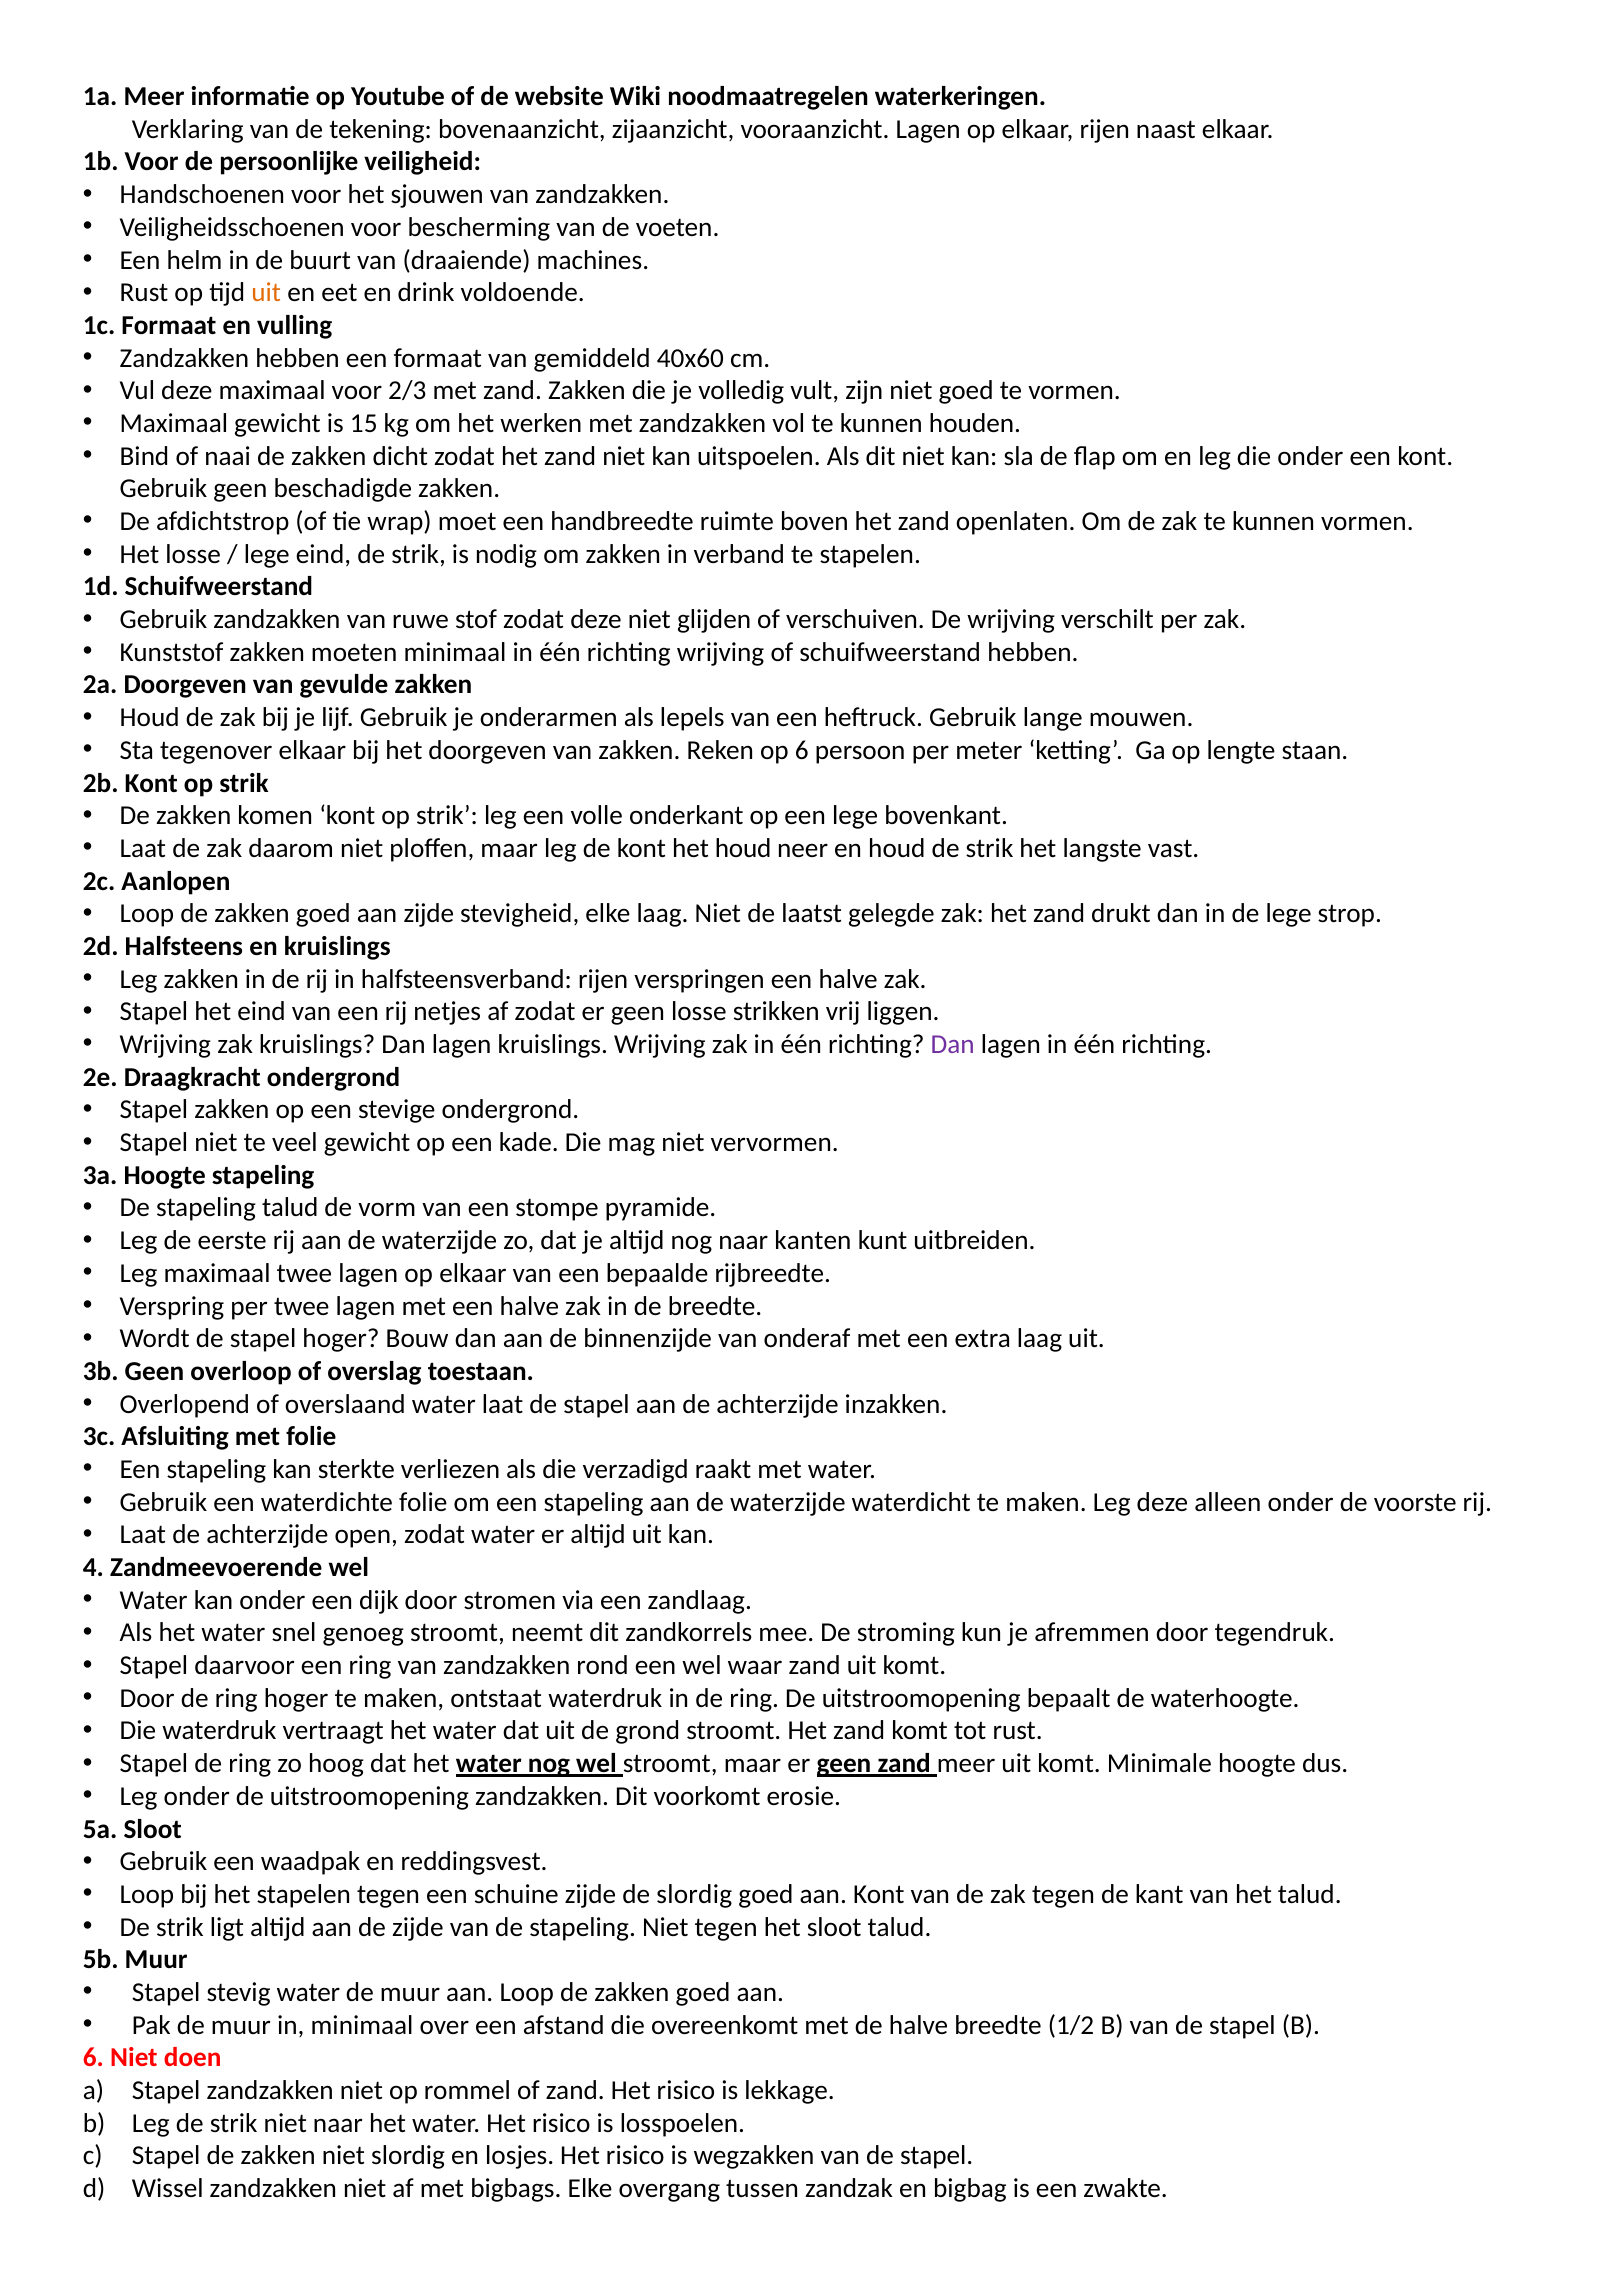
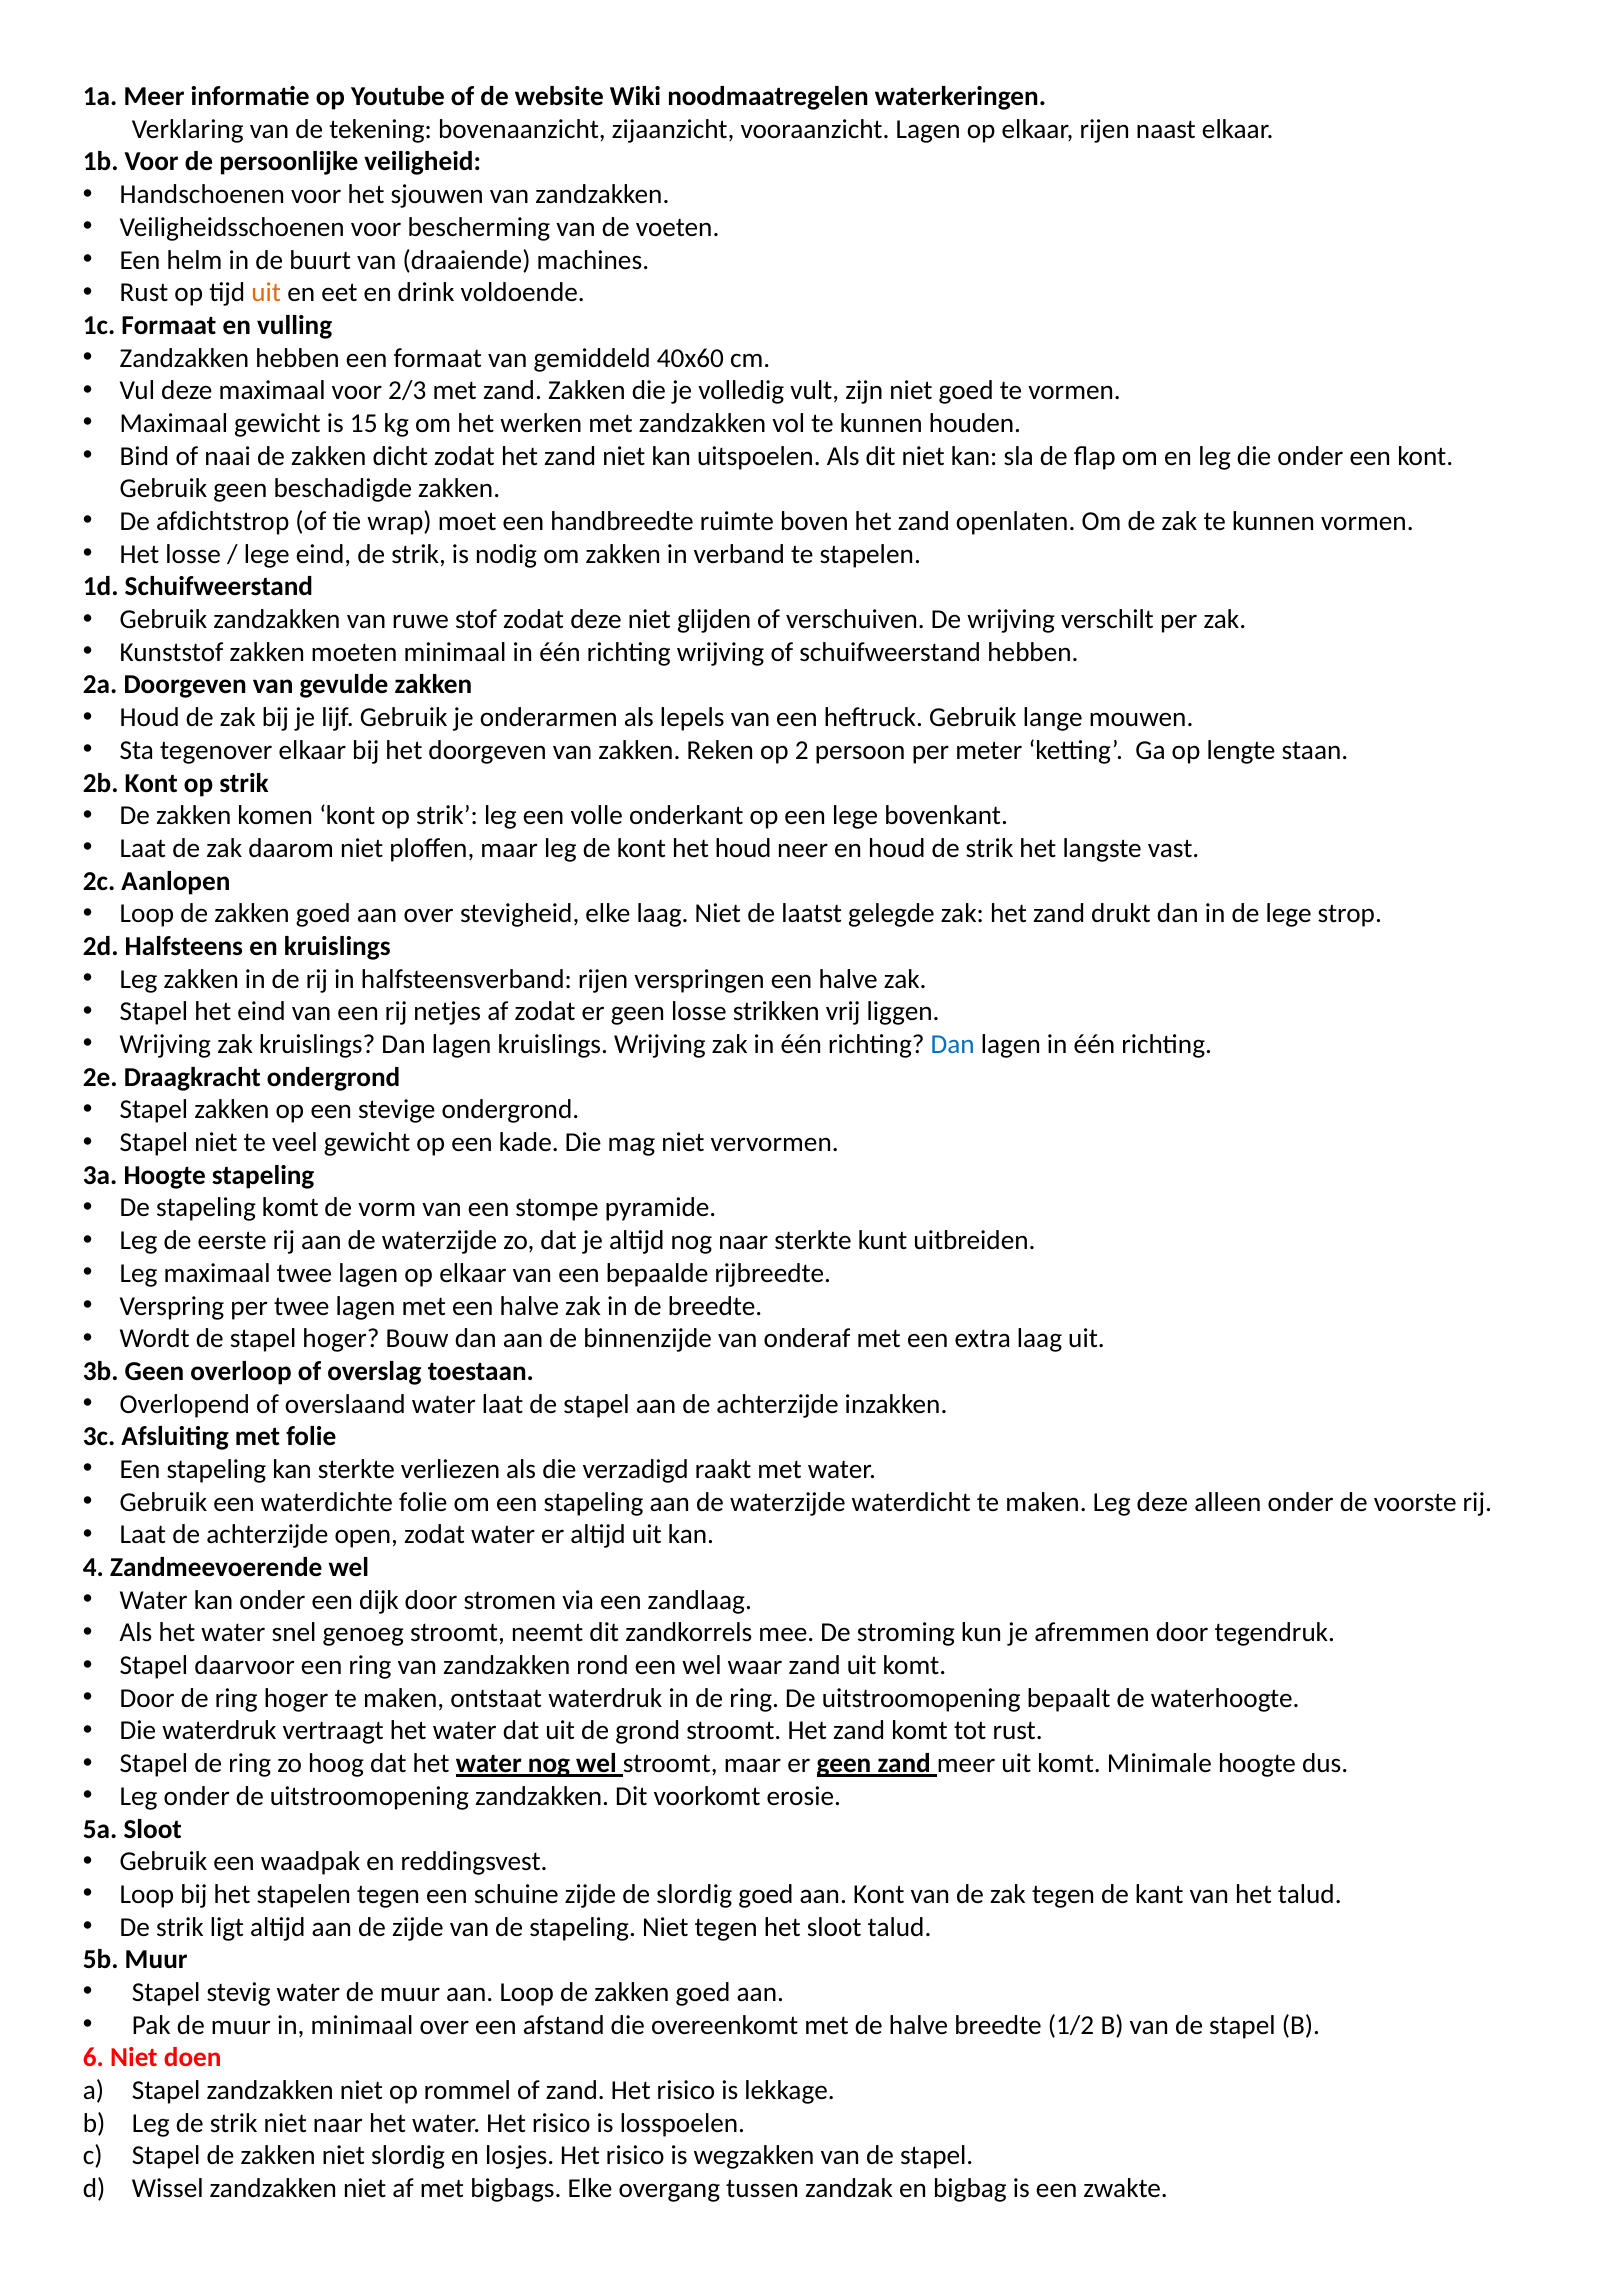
op 6: 6 -> 2
aan zijde: zijde -> over
Dan at (953, 1045) colour: purple -> blue
stapeling talud: talud -> komt
naar kanten: kanten -> sterkte
